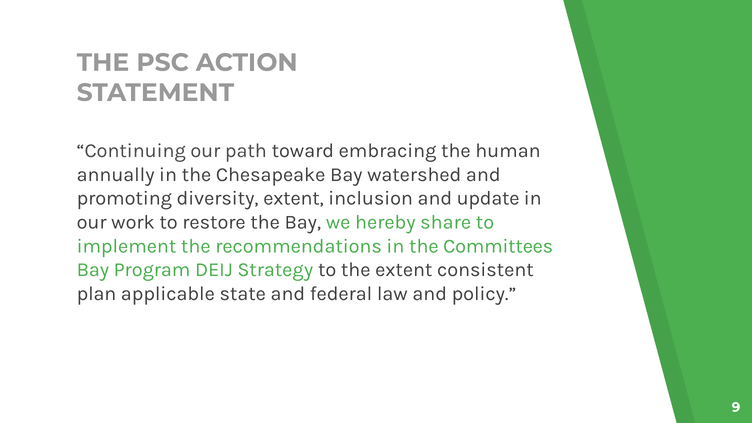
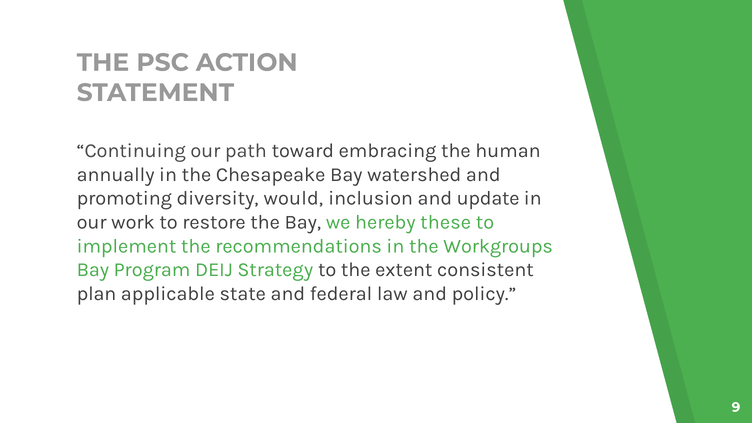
diversity extent: extent -> would
share: share -> these
Committees: Committees -> Workgroups
